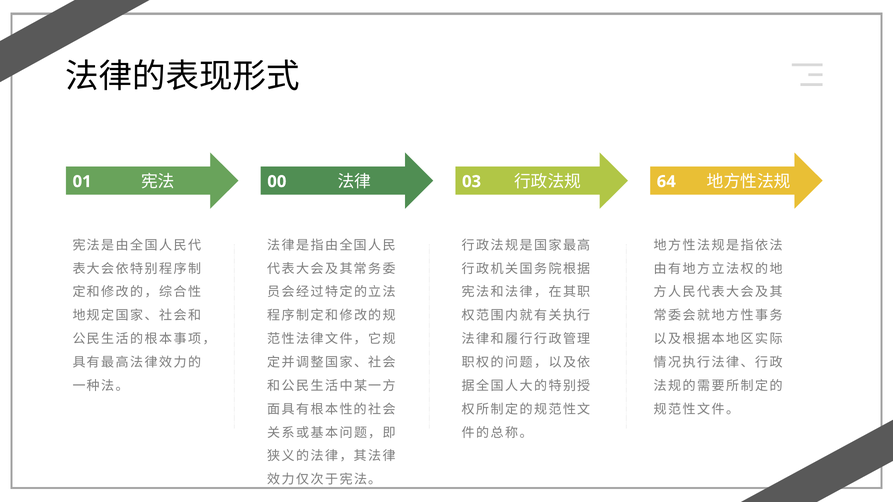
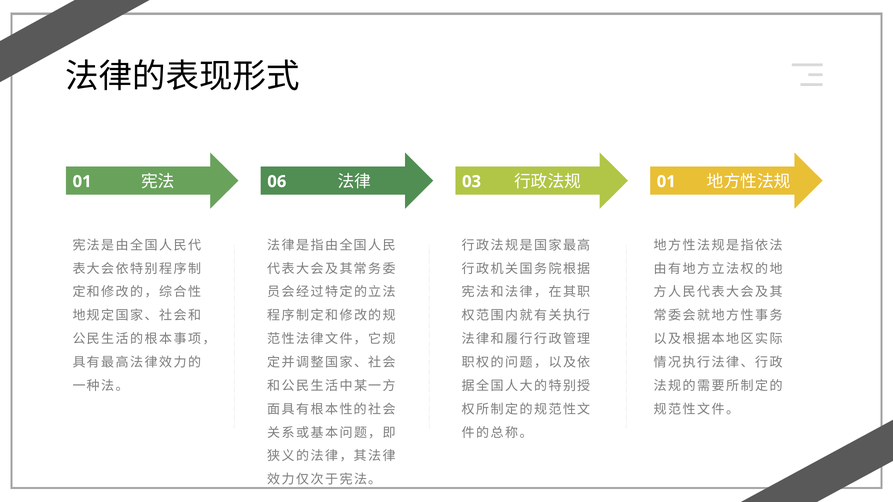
00: 00 -> 06
03 64: 64 -> 01
